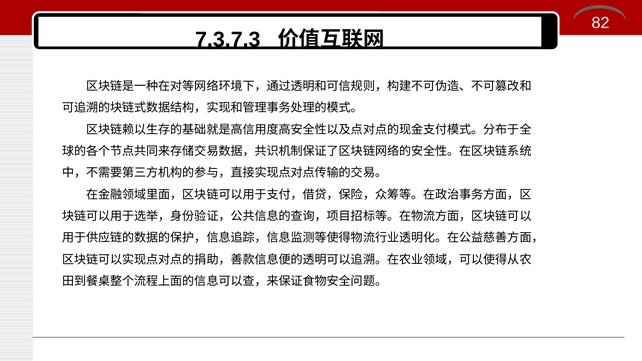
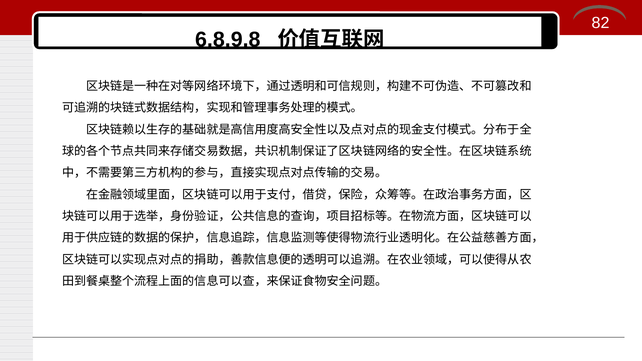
7.3.7.3: 7.3.7.3 -> 6.8.9.8
